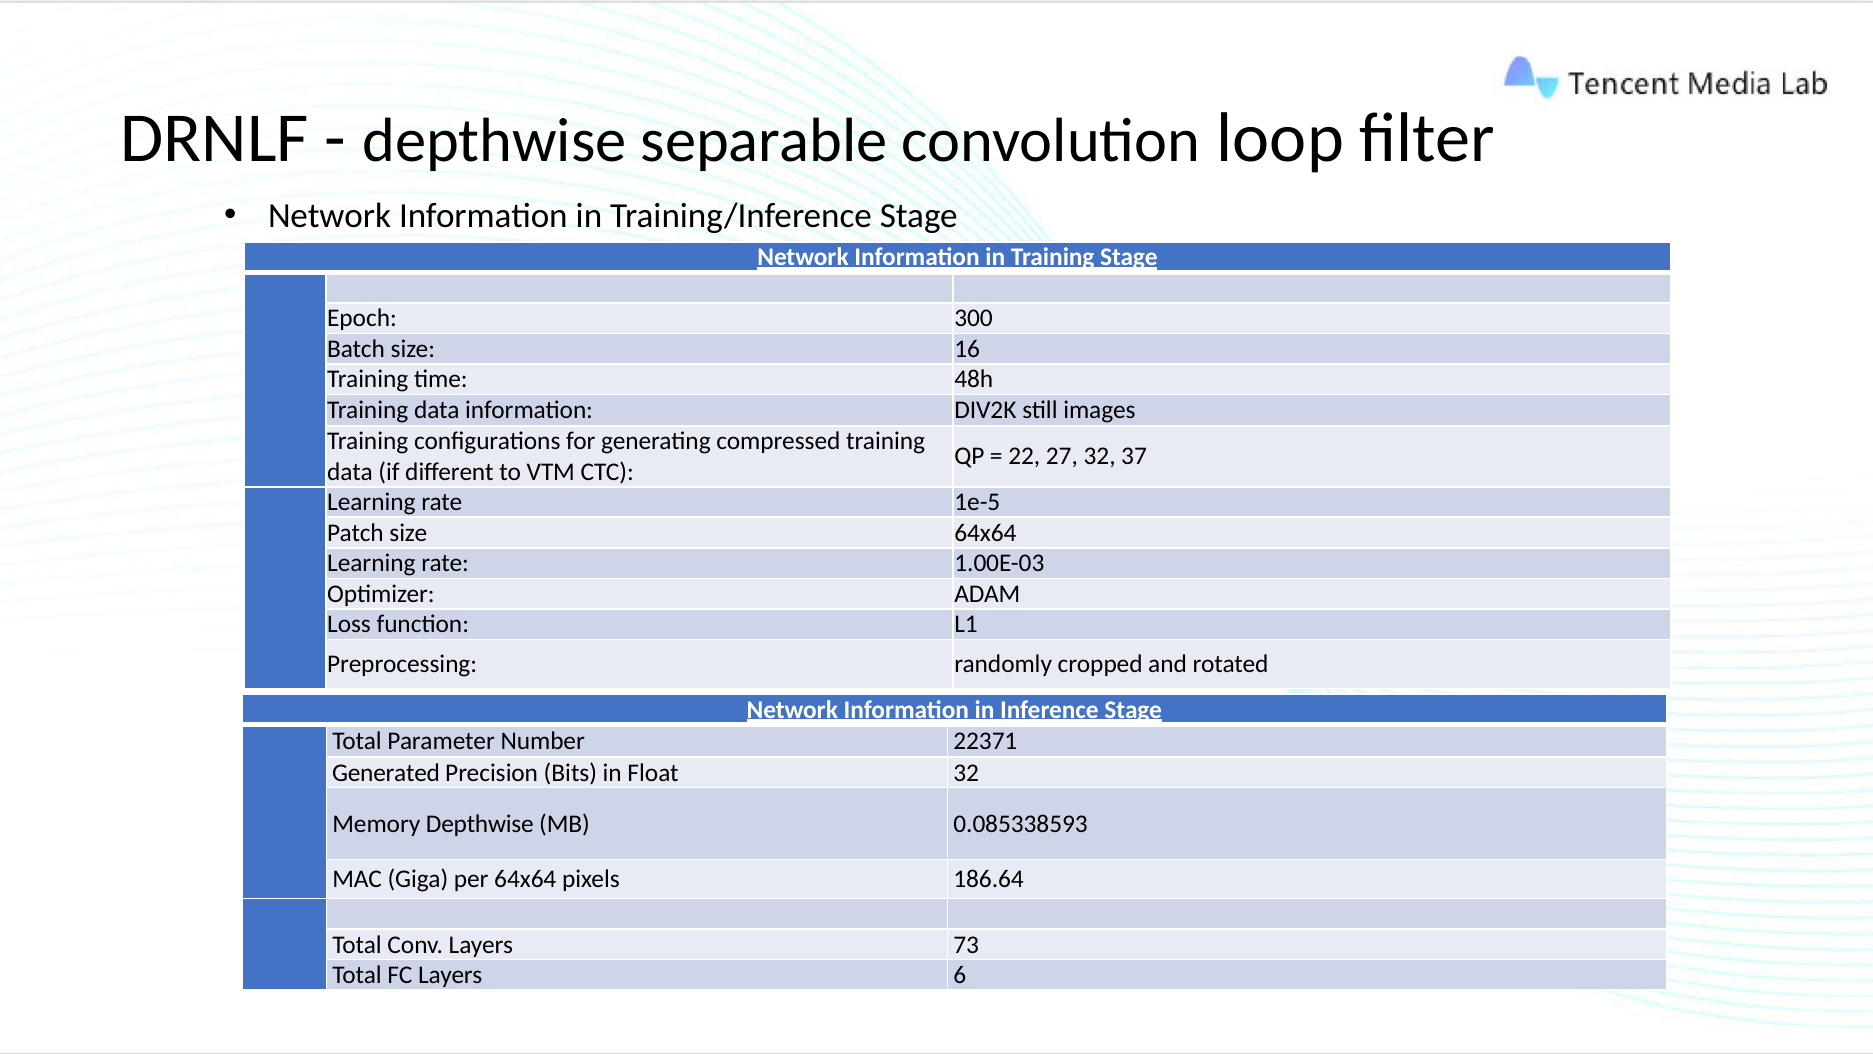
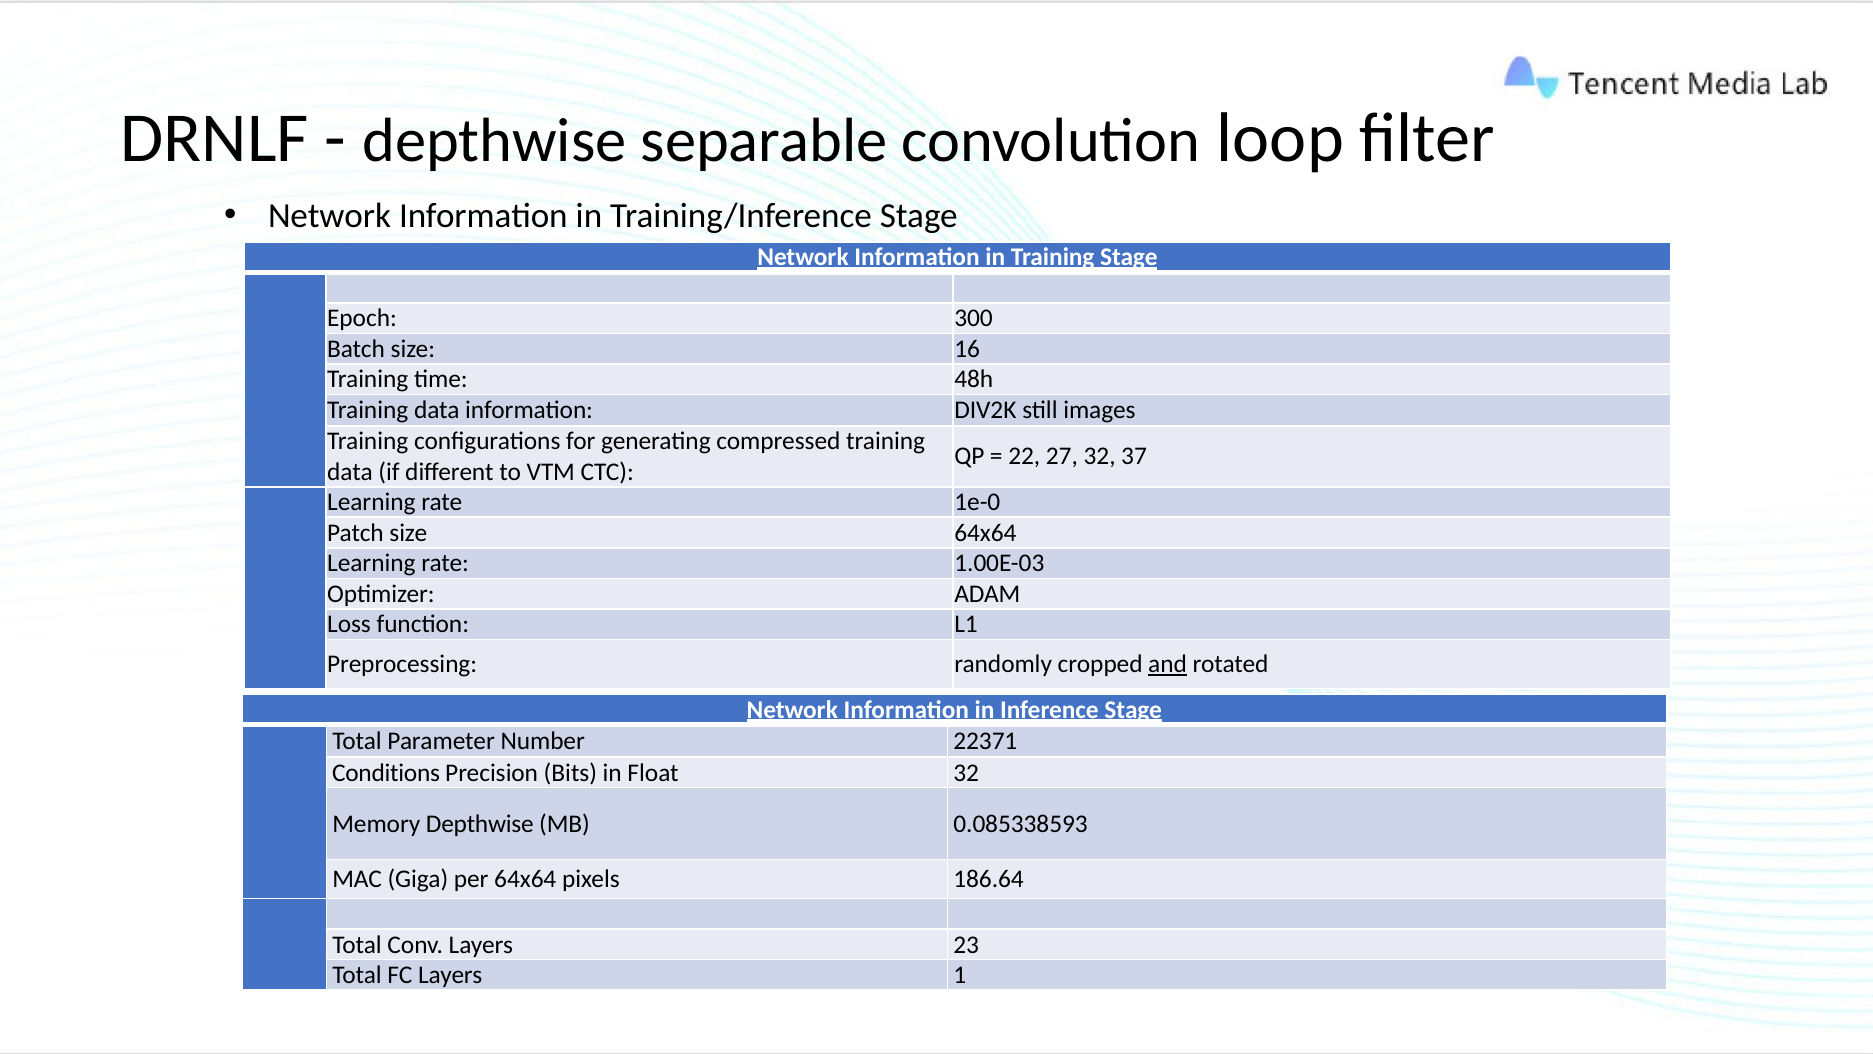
1e-5: 1e-5 -> 1e-0
and underline: none -> present
Generated: Generated -> Conditions
73: 73 -> 23
6: 6 -> 1
